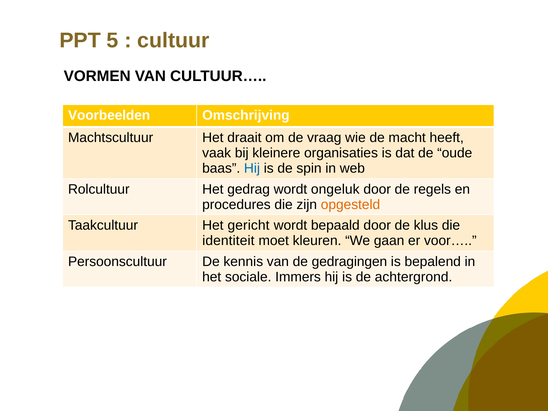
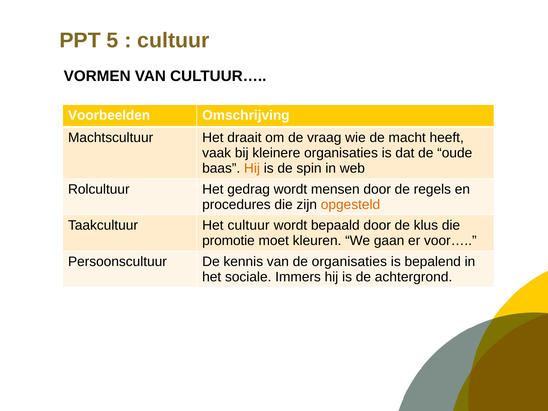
Hij at (252, 168) colour: blue -> orange
ongeluk: ongeluk -> mensen
Het gericht: gericht -> cultuur
identiteit: identiteit -> promotie
de gedragingen: gedragingen -> organisaties
